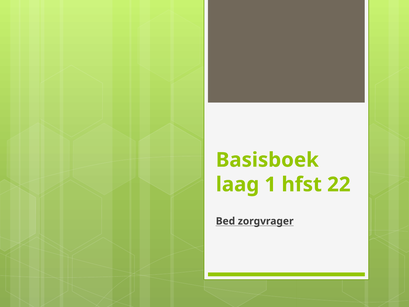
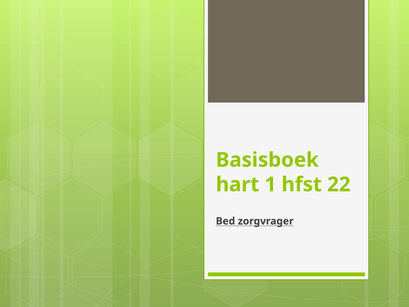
laag: laag -> hart
